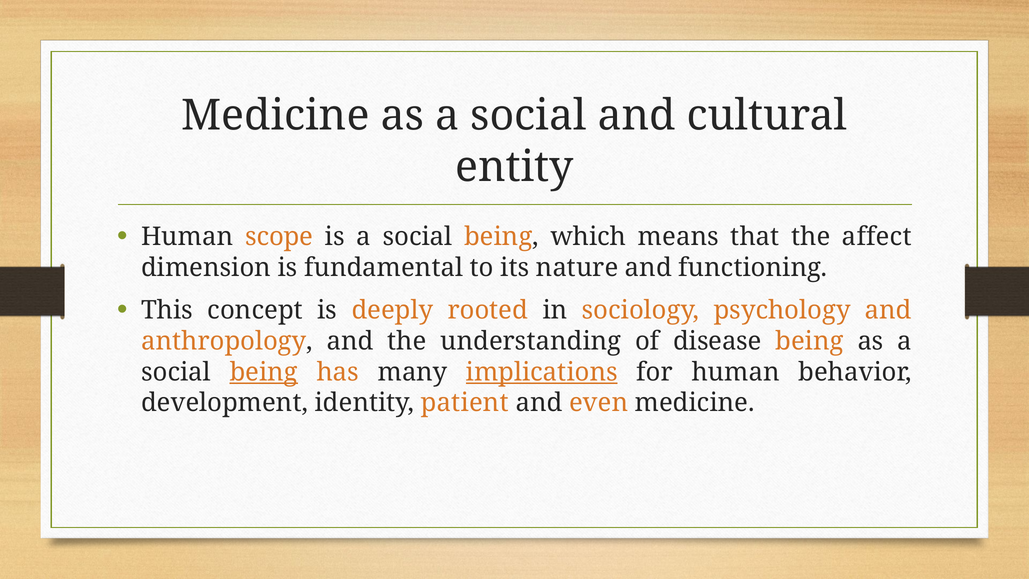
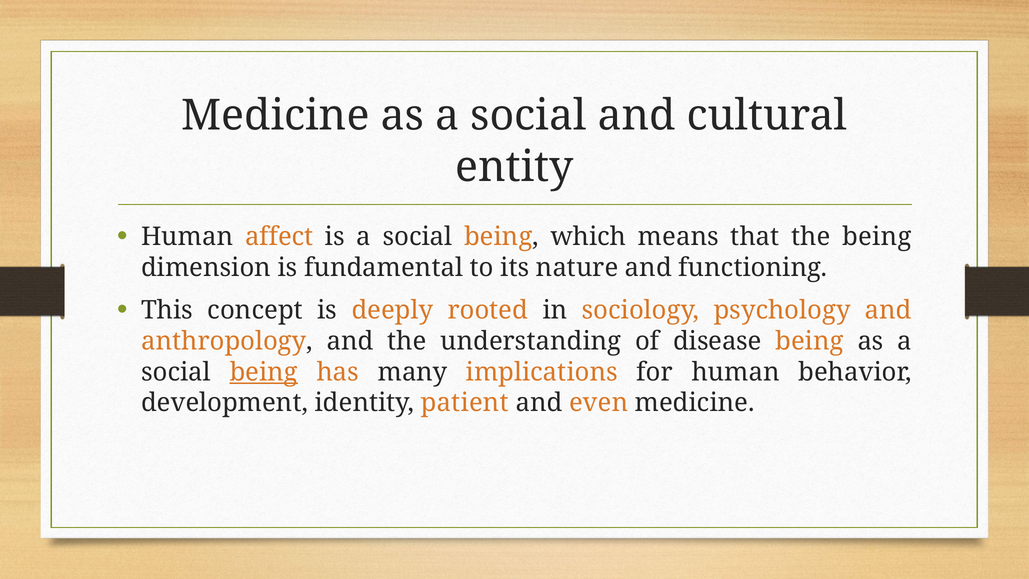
scope: scope -> affect
the affect: affect -> being
implications underline: present -> none
